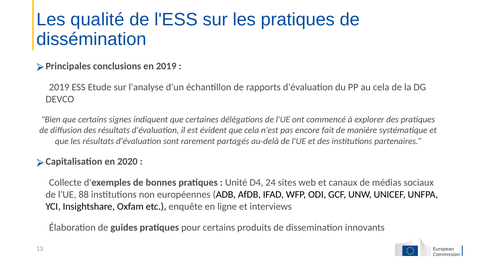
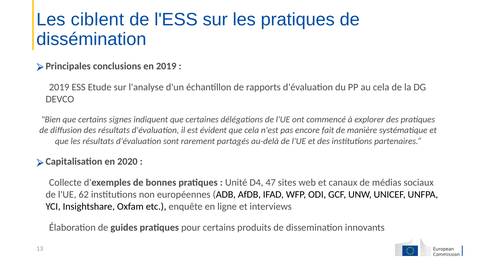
qualité: qualité -> ciblent
24: 24 -> 47
88: 88 -> 62
